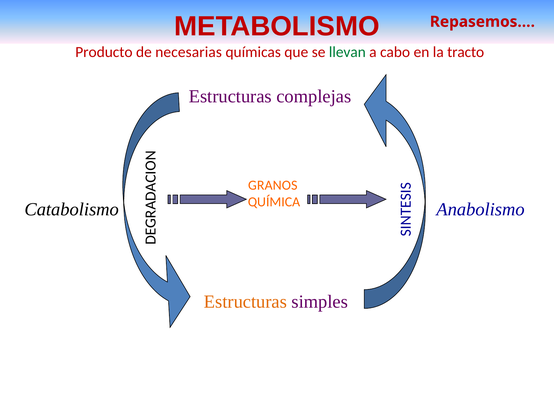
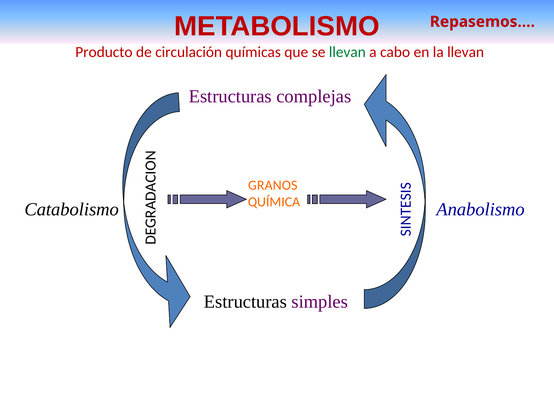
necesarias: necesarias -> circulación
la tracto: tracto -> llevan
Estructuras at (245, 301) colour: orange -> black
